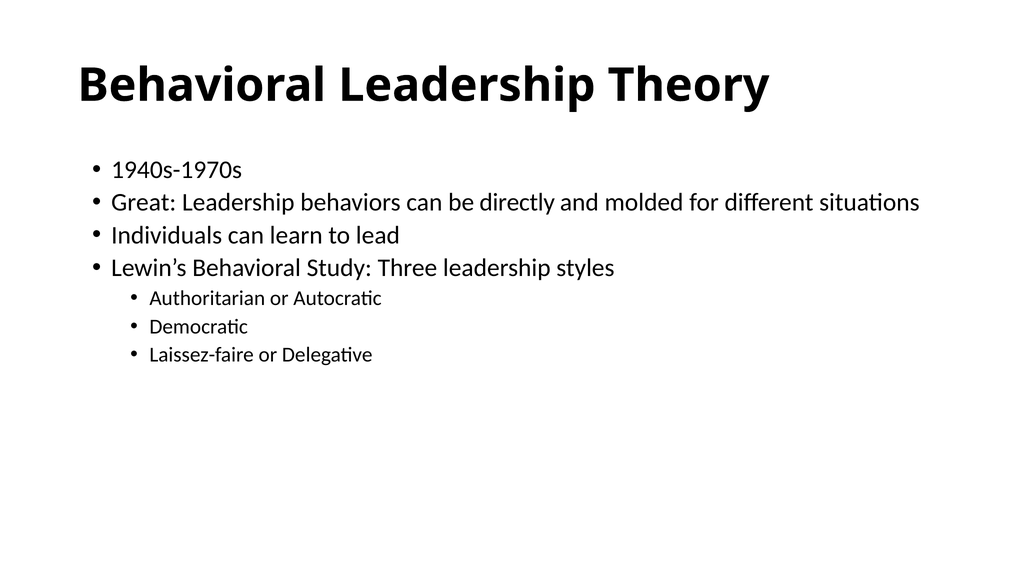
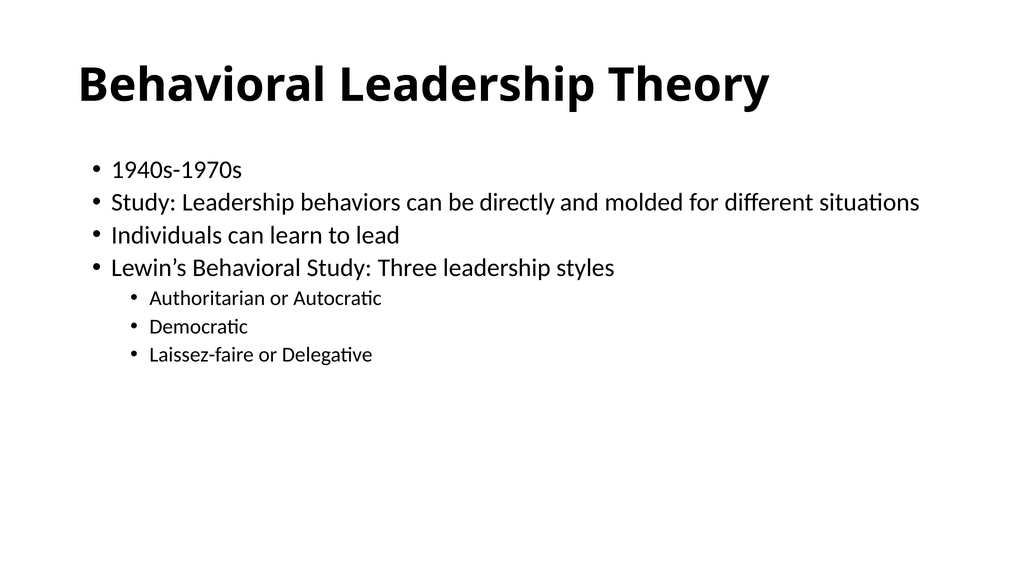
Great at (144, 203): Great -> Study
